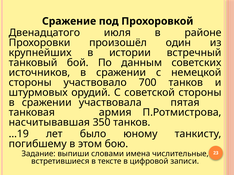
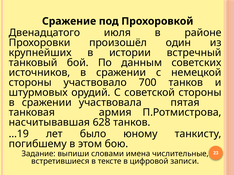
350: 350 -> 628
